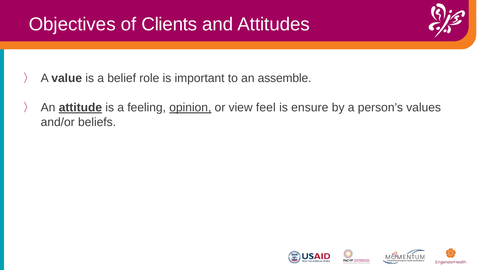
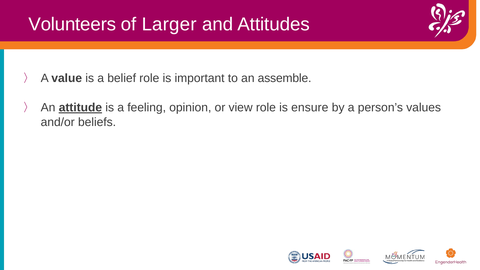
Objectives: Objectives -> Volunteers
Clients: Clients -> Larger
opinion underline: present -> none
view feel: feel -> role
